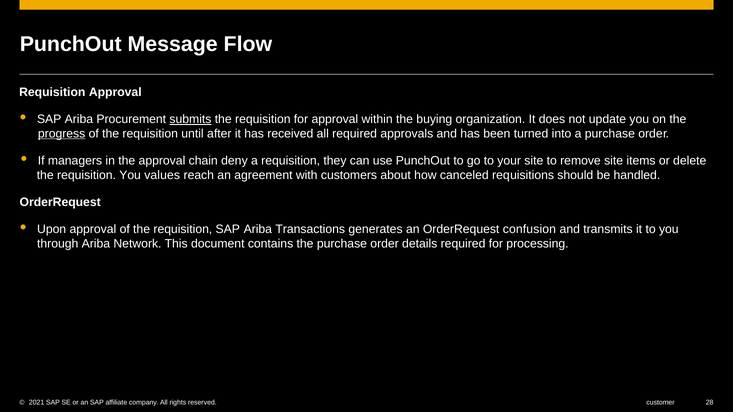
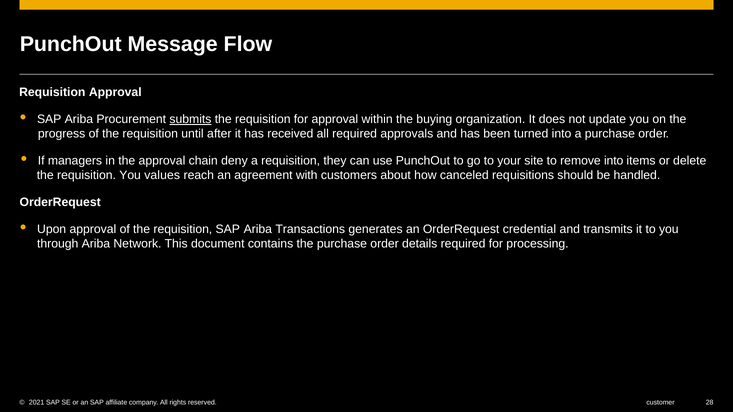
progress underline: present -> none
remove site: site -> into
confusion: confusion -> credential
